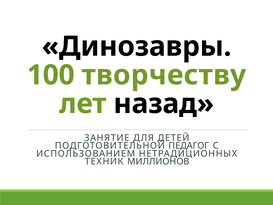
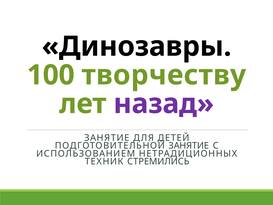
назад colour: black -> purple
ПОДГОТОВИТЕЛЬНОЙ ПЕДАГОГ: ПЕДАГОГ -> ЗАНЯТИЕ
МИЛЛИОНОВ: МИЛЛИОНОВ -> СТРЕМИЛИСЬ
